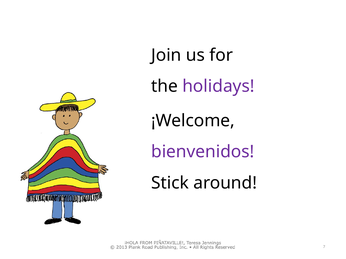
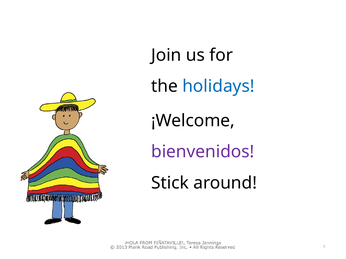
holidays colour: purple -> blue
